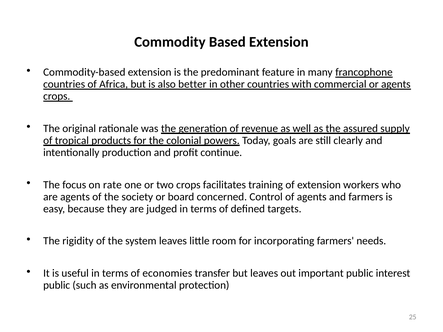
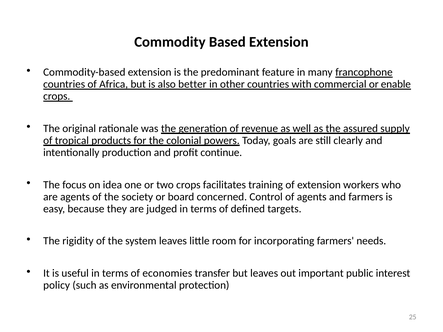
or agents: agents -> enable
rate: rate -> idea
public at (57, 285): public -> policy
